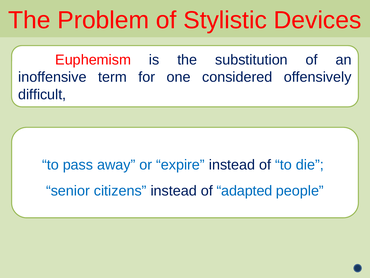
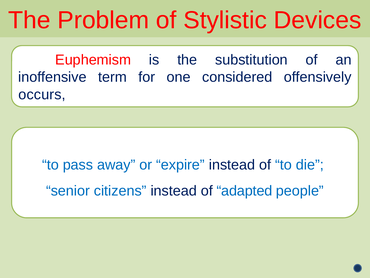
difficult: difficult -> occurs
